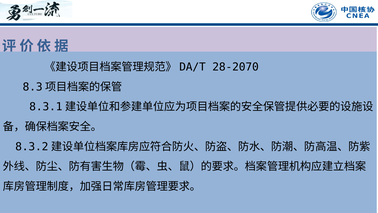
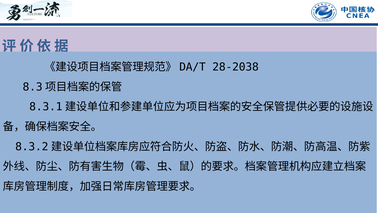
28-2070: 28-2070 -> 28-2038
